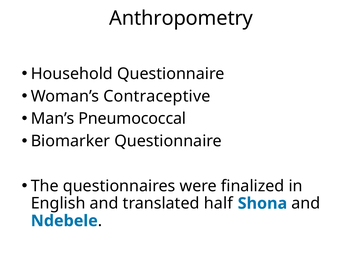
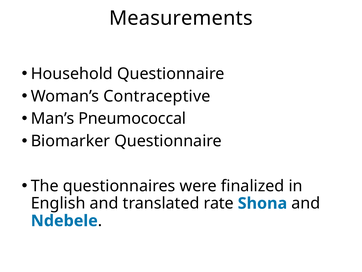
Anthropometry: Anthropometry -> Measurements
half: half -> rate
